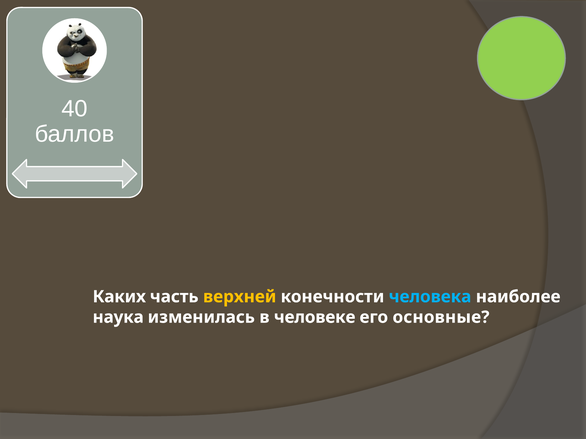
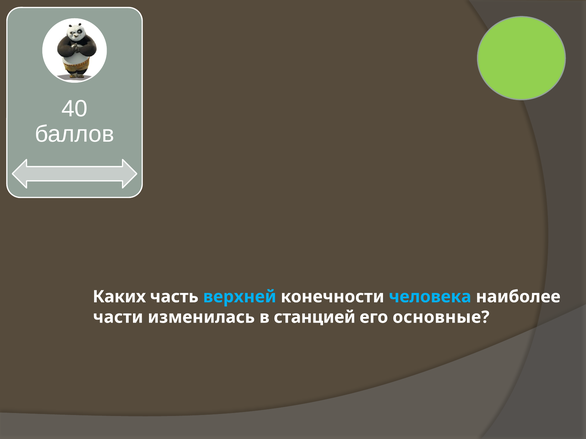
верхней colour: yellow -> light blue
наука: наука -> части
человеке: человеке -> станцией
